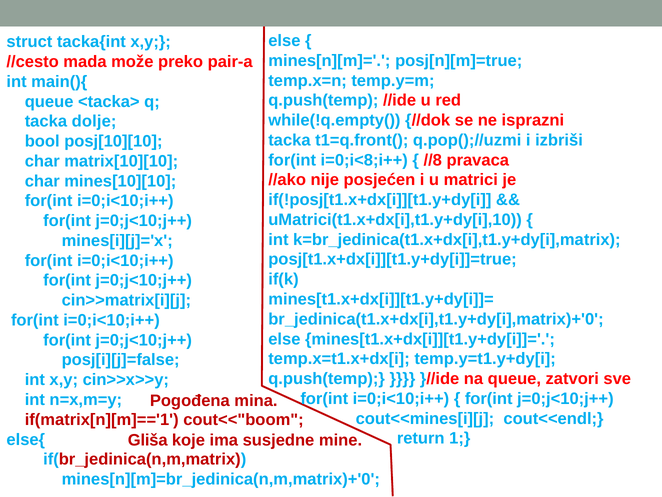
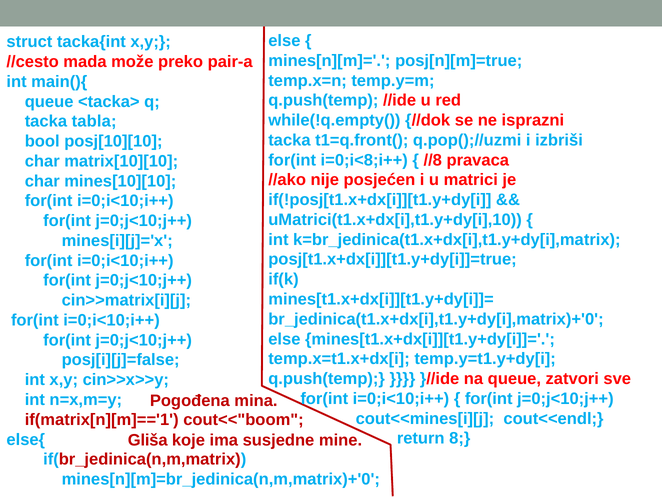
dolje: dolje -> tabla
1: 1 -> 8
